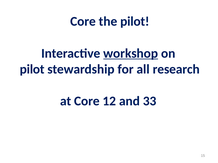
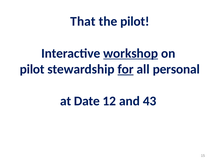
Core at (83, 21): Core -> That
for underline: none -> present
research: research -> personal
at Core: Core -> Date
33: 33 -> 43
